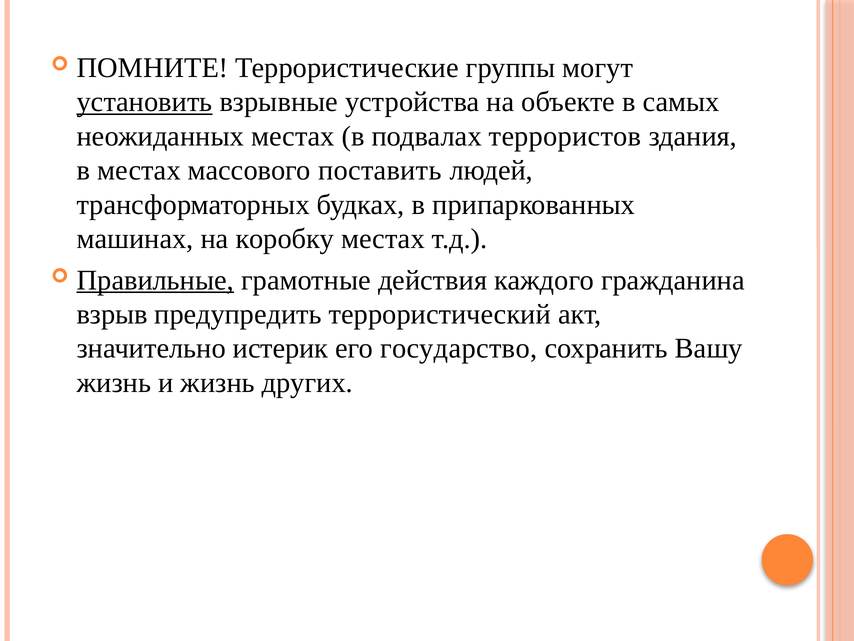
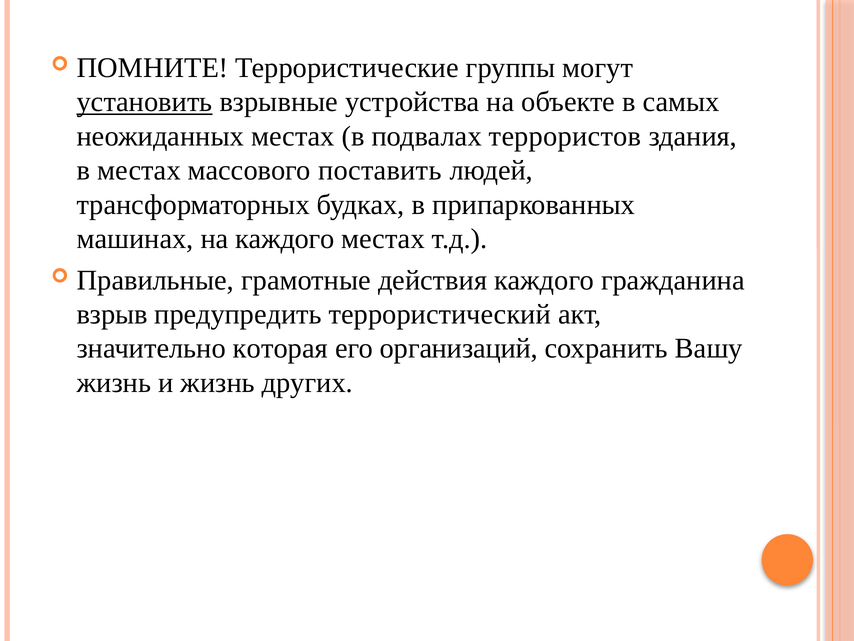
на коробку: коробку -> каждого
Правильные underline: present -> none
истерик: истерик -> которая
государство: государство -> организаций
